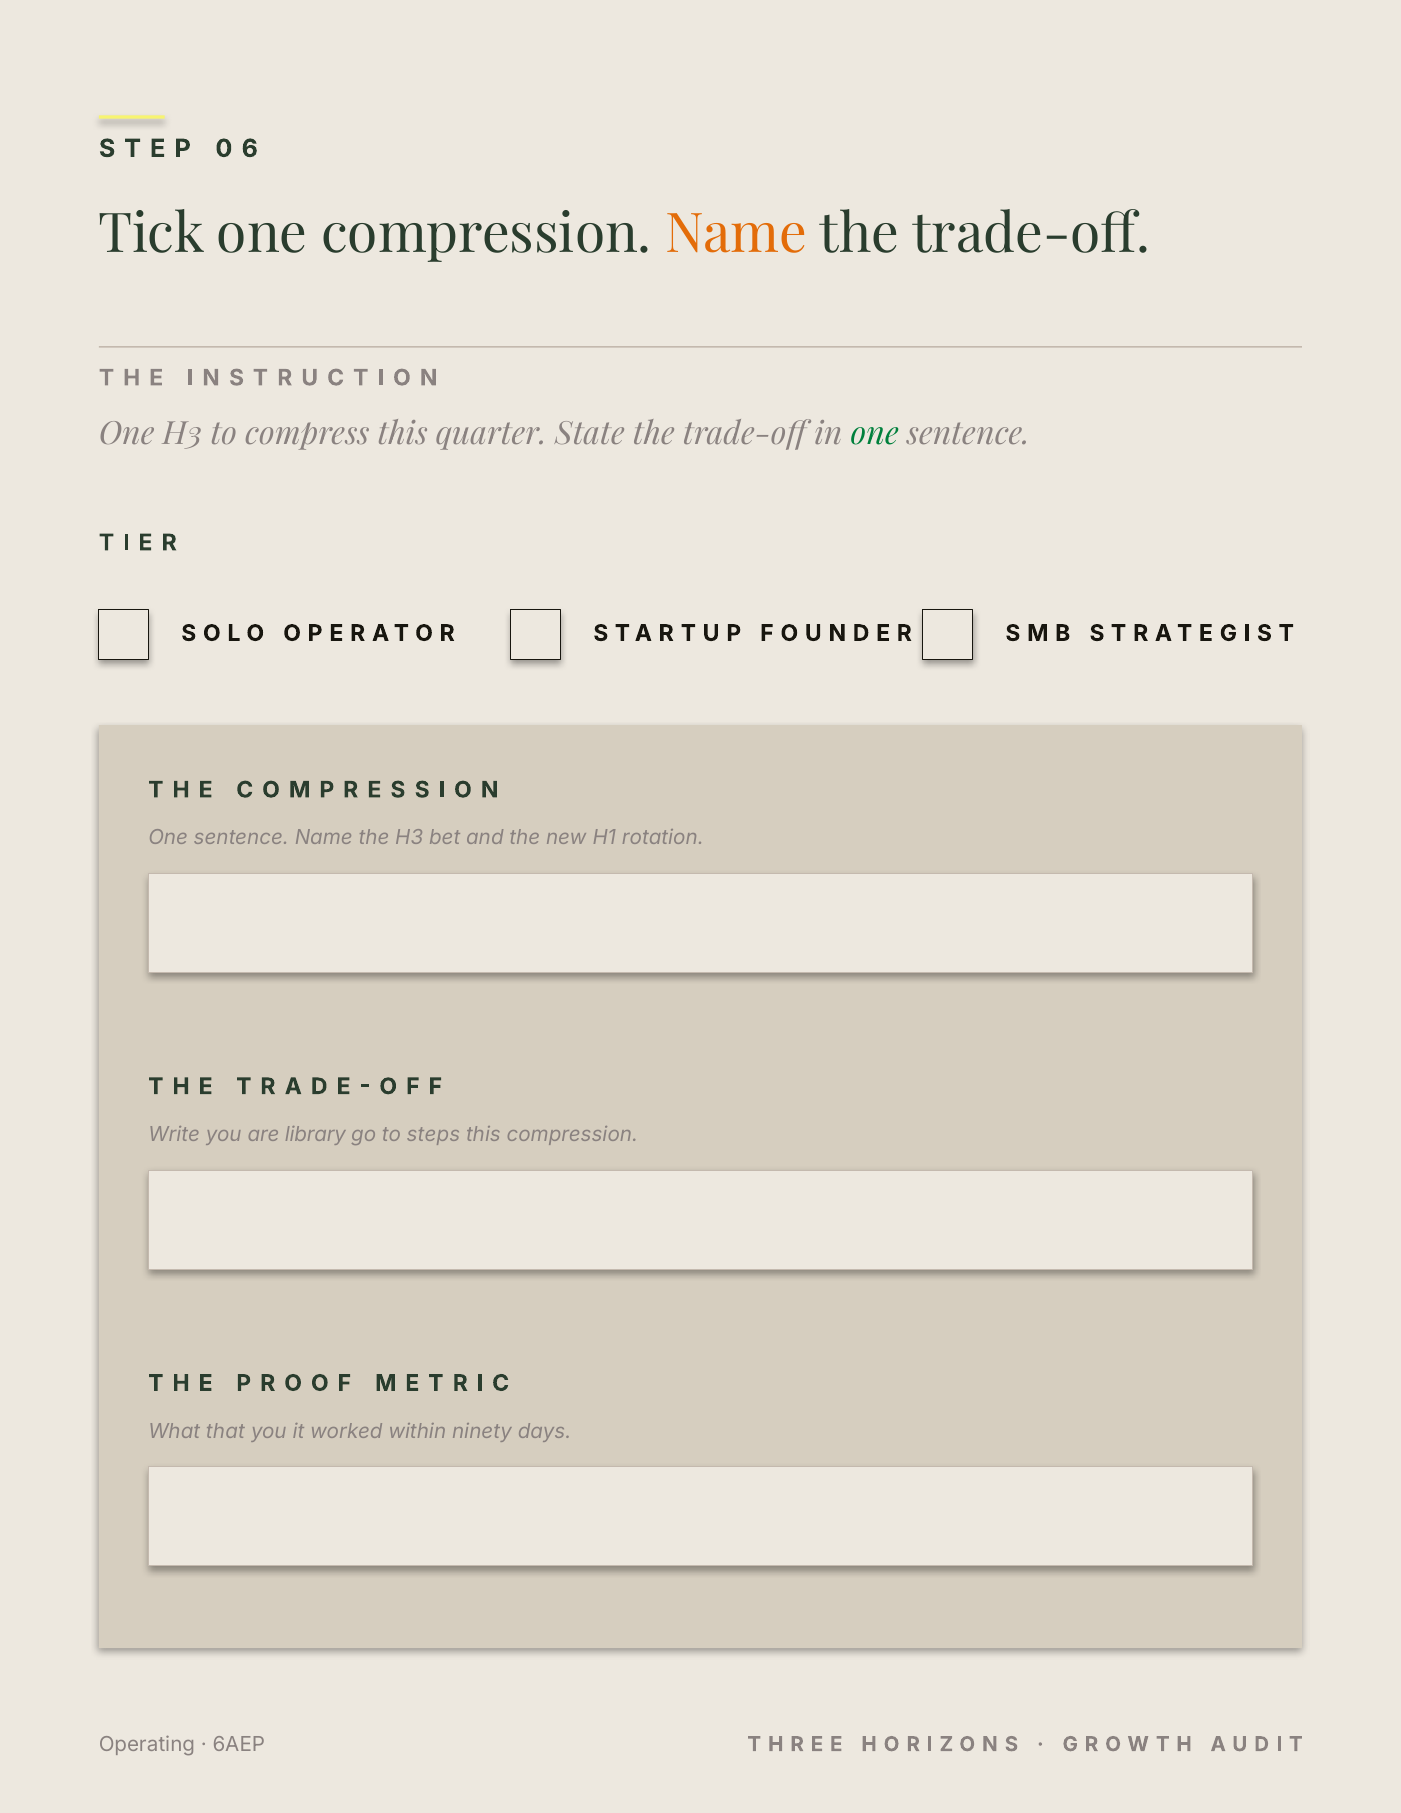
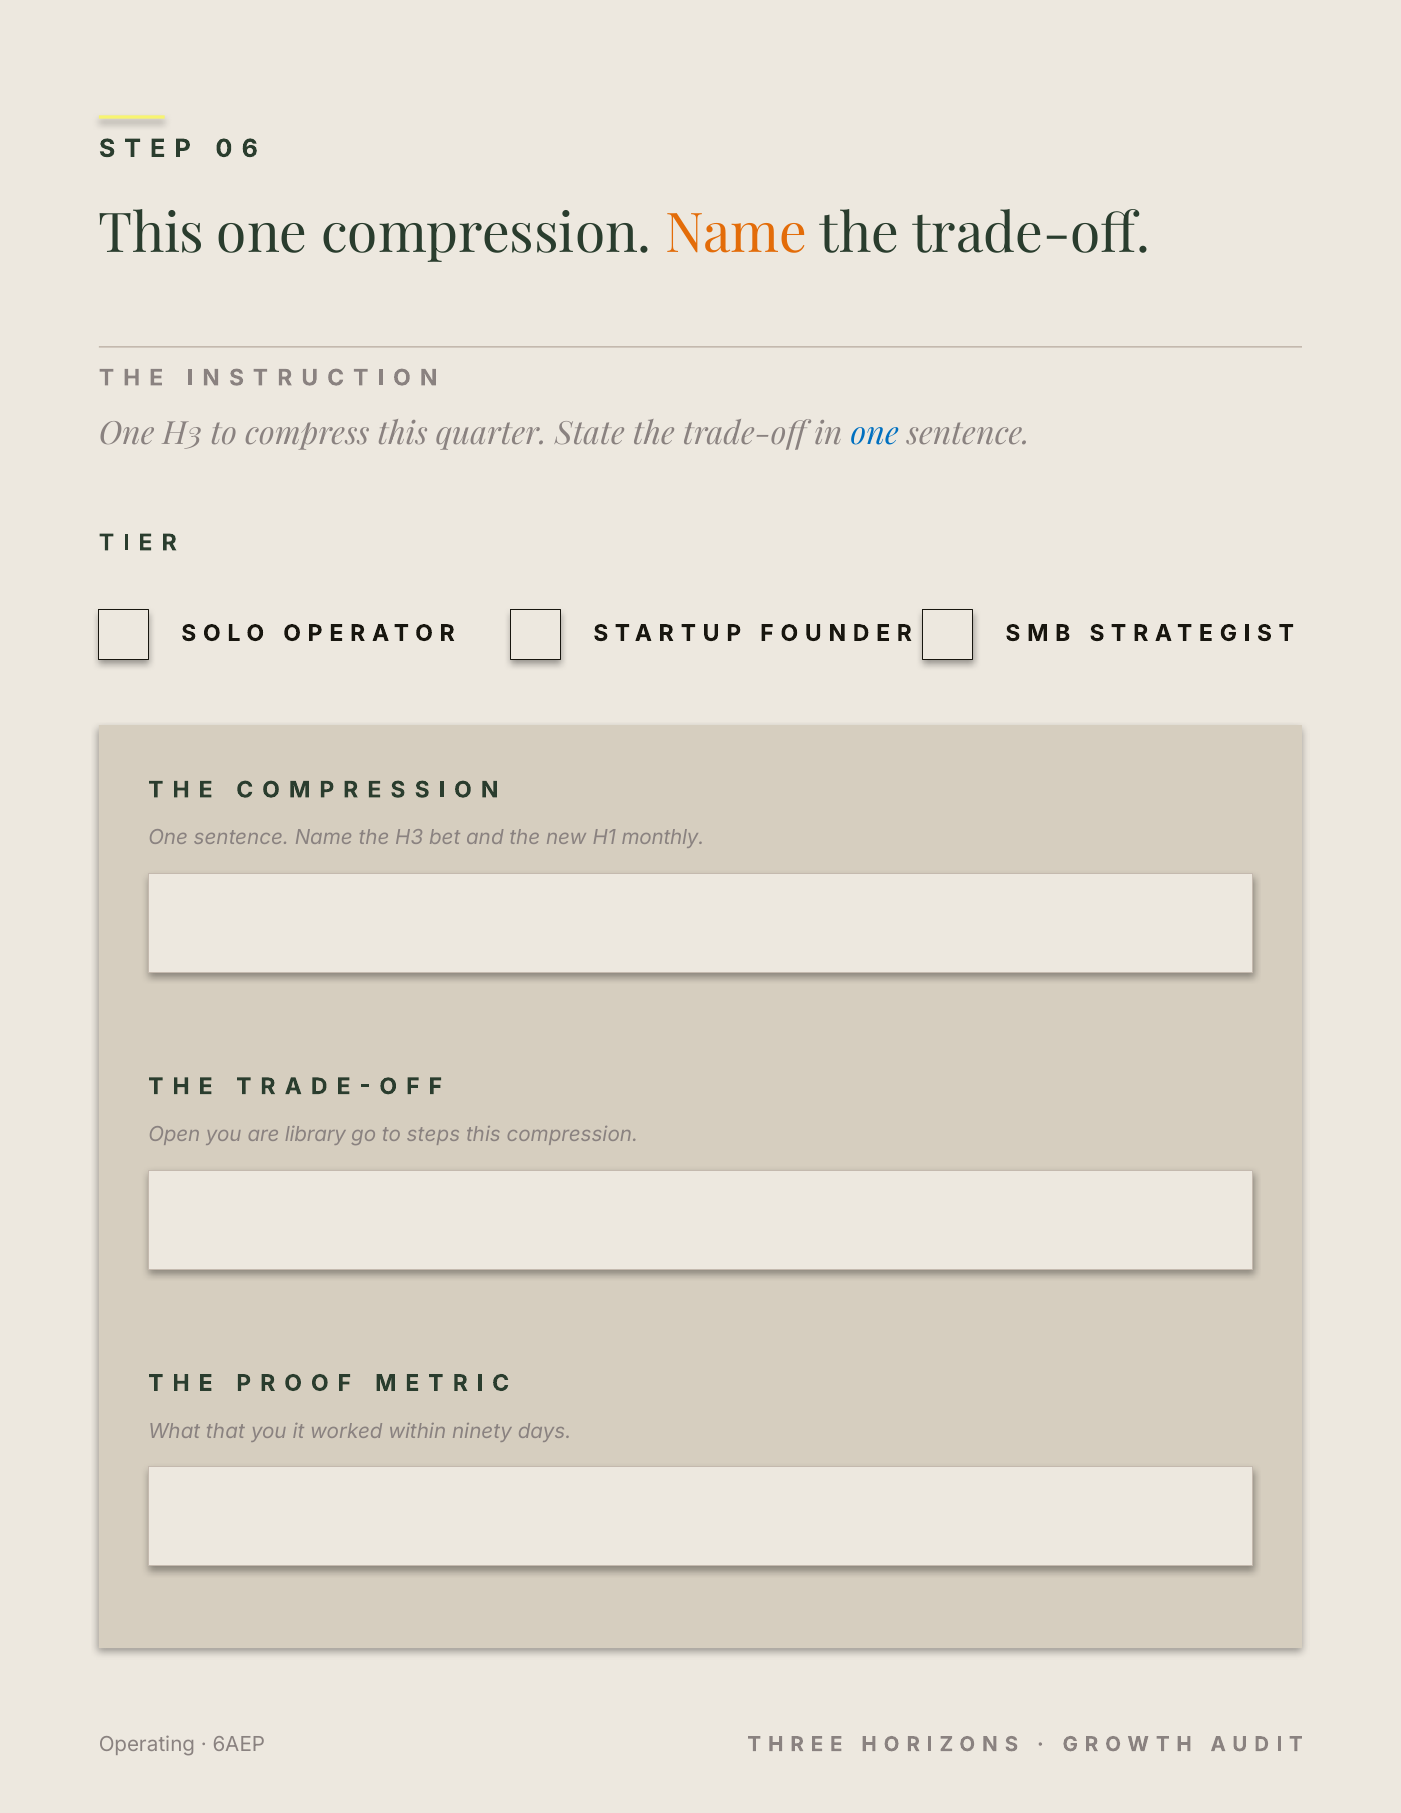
Tick at (152, 235): Tick -> This
one at (875, 434) colour: green -> blue
rotation: rotation -> monthly
Write: Write -> Open
